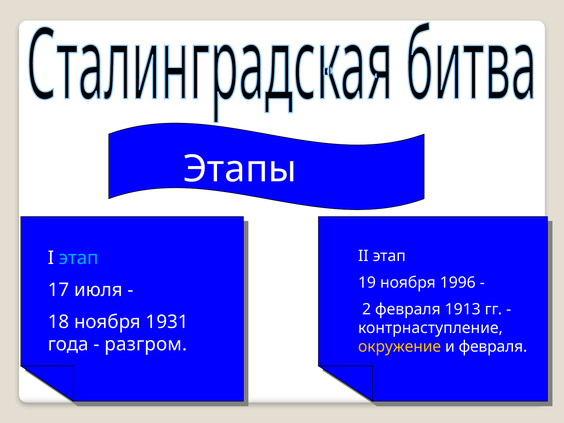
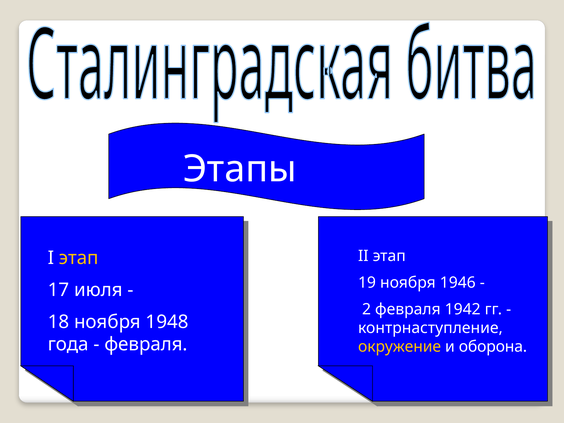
этап at (79, 258) colour: light blue -> yellow
1996: 1996 -> 1946
1913: 1913 -> 1942
1931: 1931 -> 1948
разгром at (146, 344): разгром -> февраля
и февраля: февраля -> оборона
